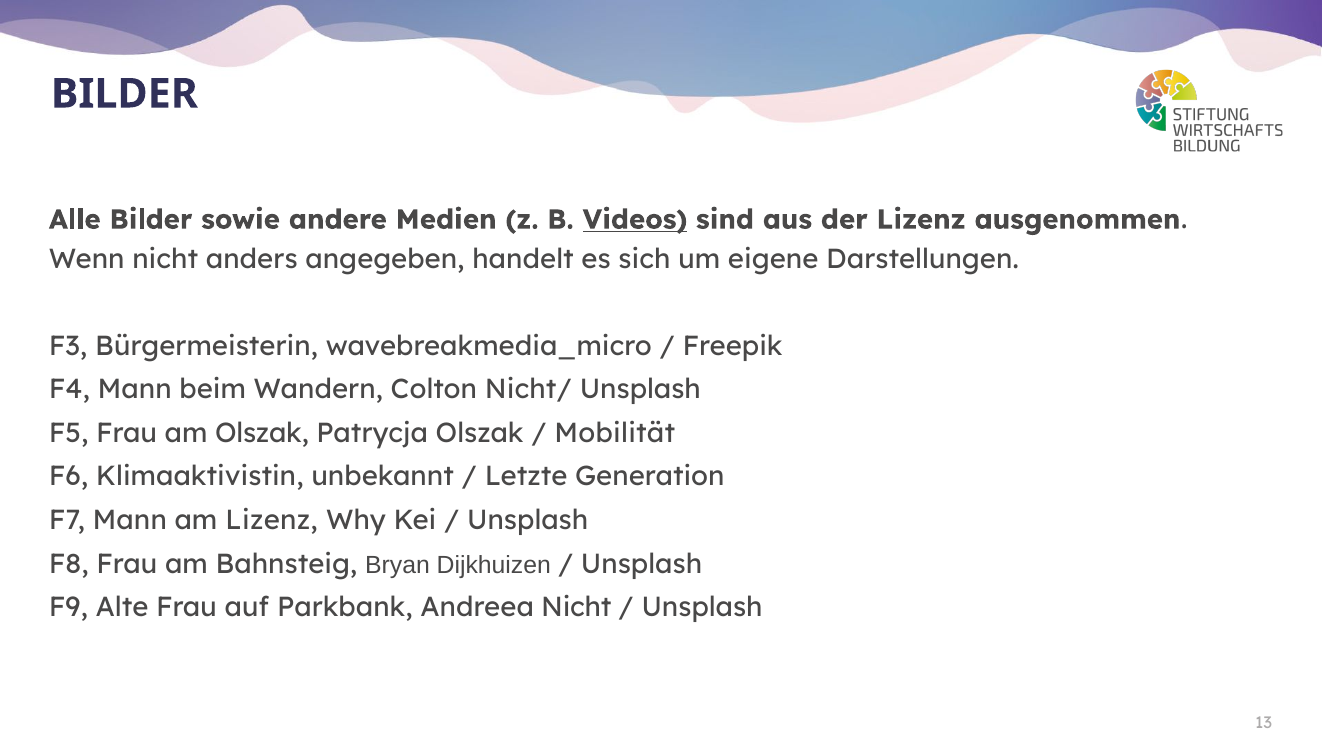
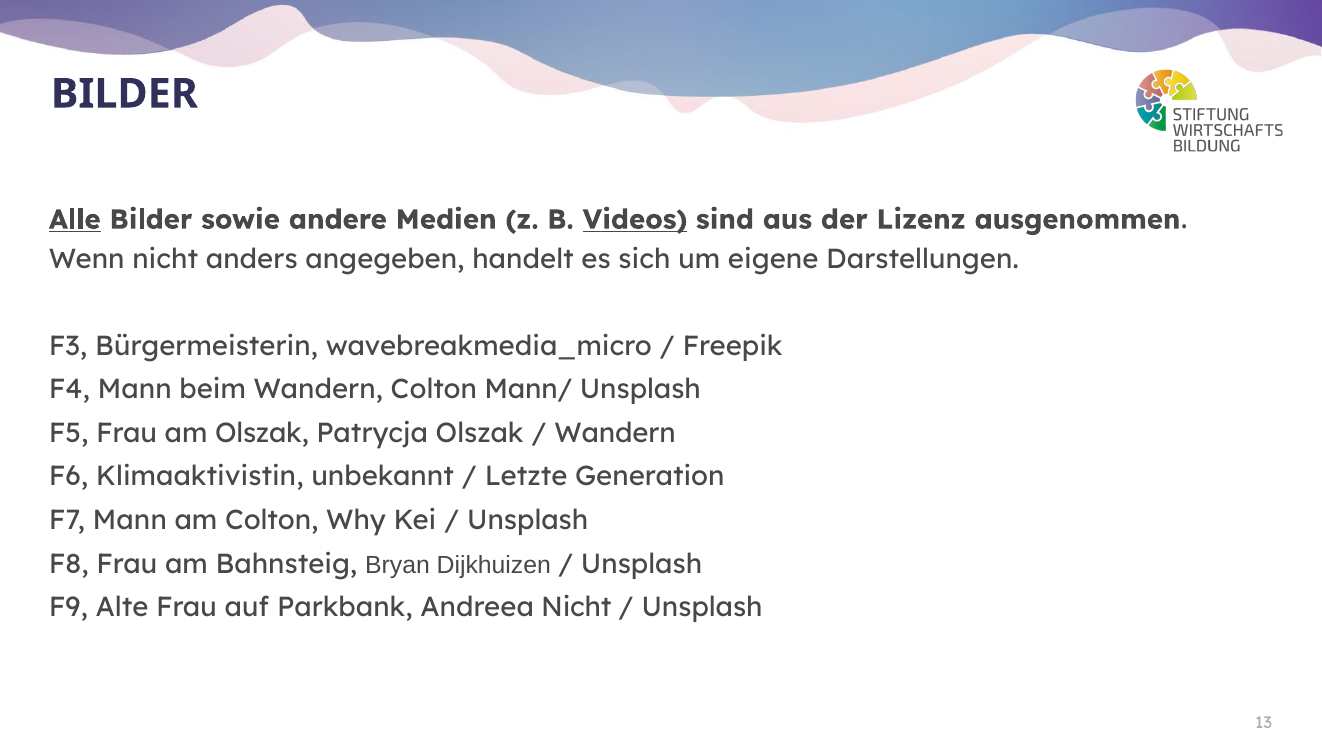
Alle underline: none -> present
Nicht/: Nicht/ -> Mann/
Mobilität at (615, 433): Mobilität -> Wandern
am Lizenz: Lizenz -> Colton
